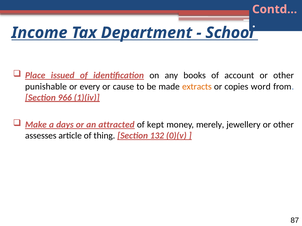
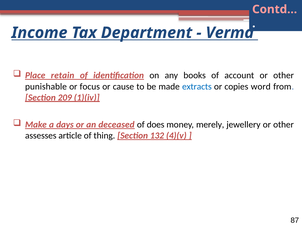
School: School -> Verma
issued: issued -> retain
every: every -> focus
extracts colour: orange -> blue
966: 966 -> 209
attracted: attracted -> deceased
kept: kept -> does
0)(v: 0)(v -> 4)(v
